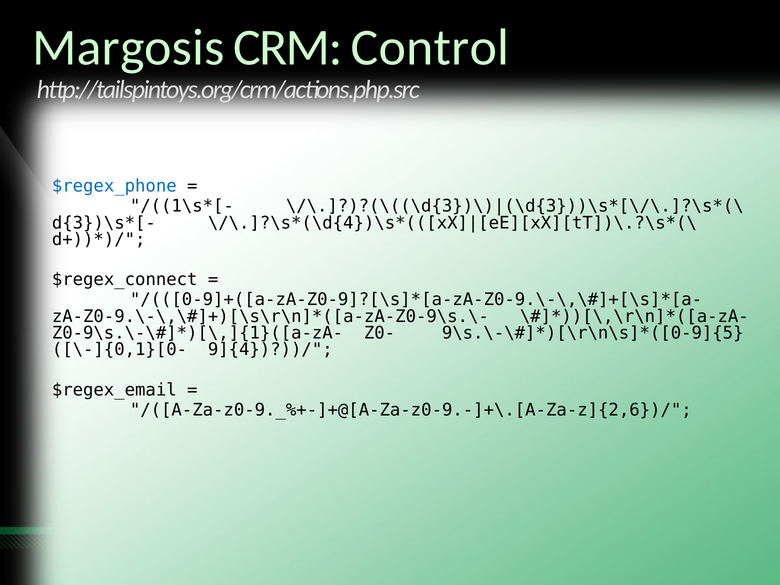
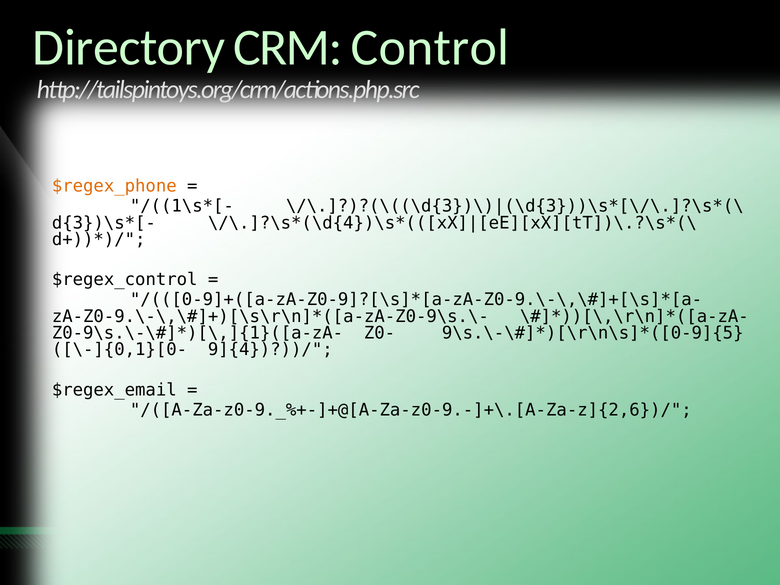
Margosis: Margosis -> Directory
$regex_phone colour: blue -> orange
$regex_connect: $regex_connect -> $regex_control
